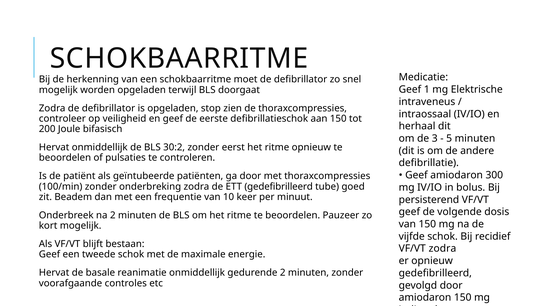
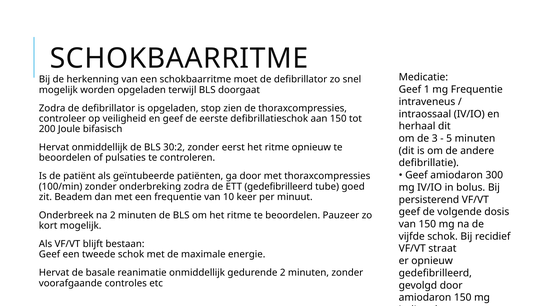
mg Elektrische: Elektrische -> Frequentie
VF/VT zodra: zodra -> straat
